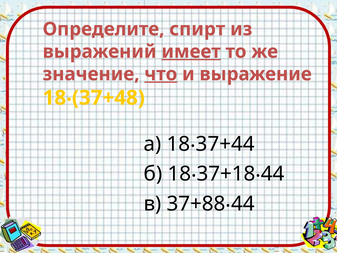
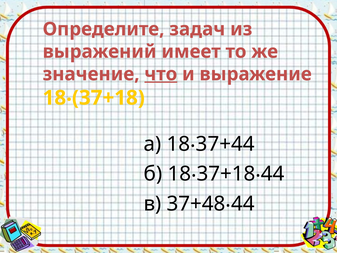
спирт: спирт -> задач
имеет underline: present -> none
18‧(37+48: 18‧(37+48 -> 18‧(37+18
37+88‧44: 37+88‧44 -> 37+48‧44
